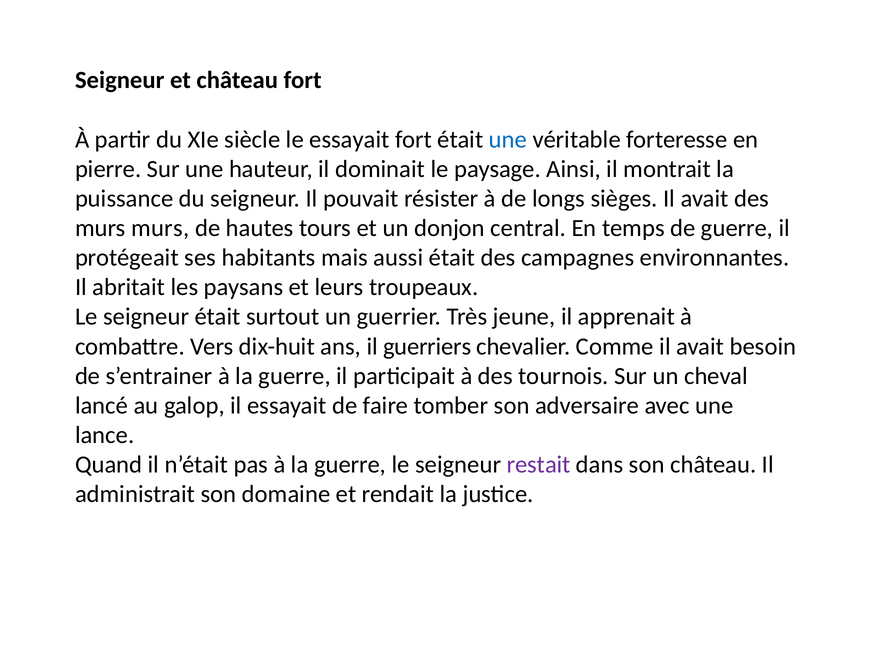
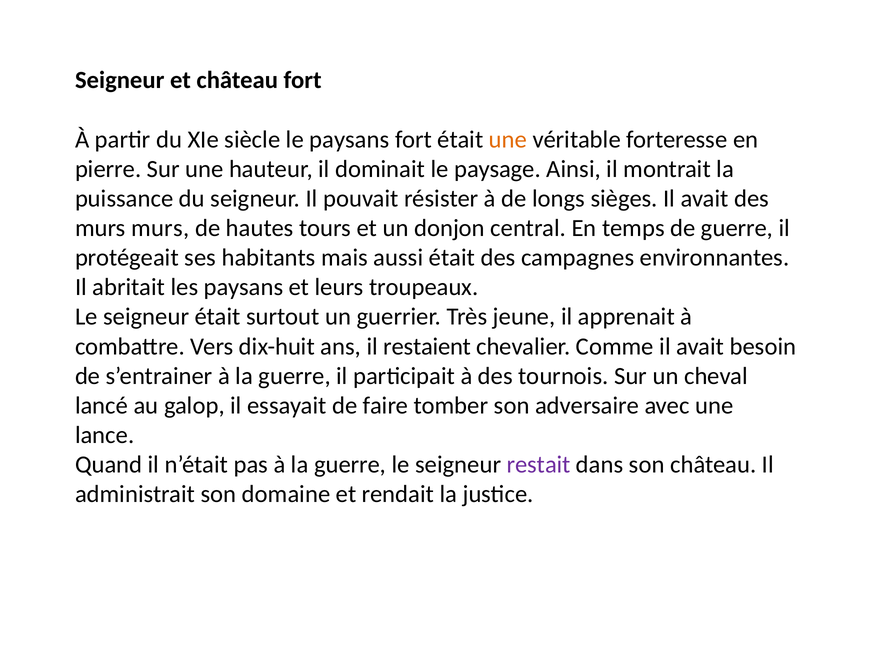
le essayait: essayait -> paysans
une at (508, 139) colour: blue -> orange
guerriers: guerriers -> restaient
